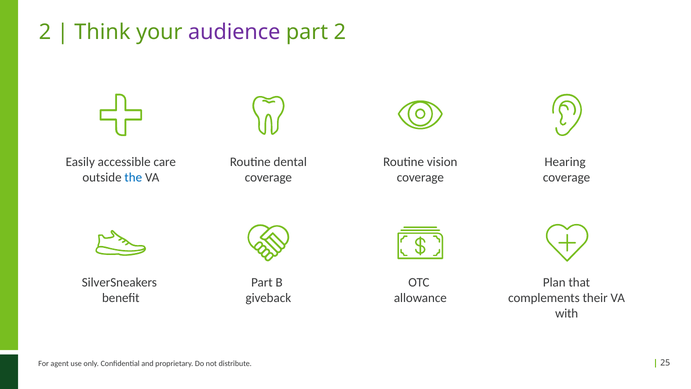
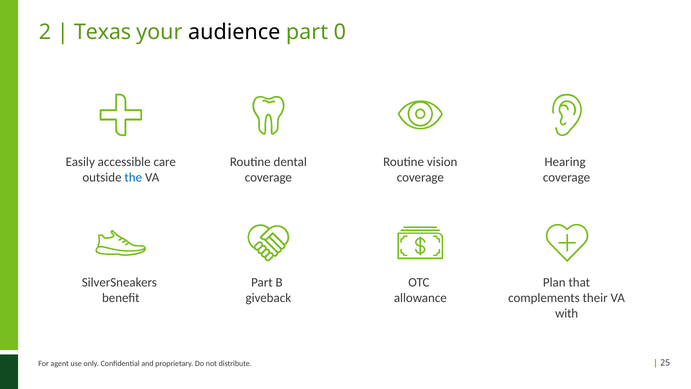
Think: Think -> Texas
audience colour: purple -> black
part 2: 2 -> 0
